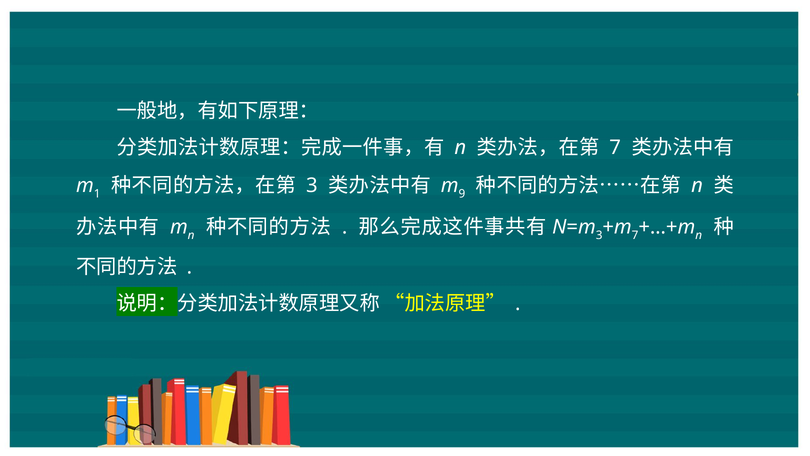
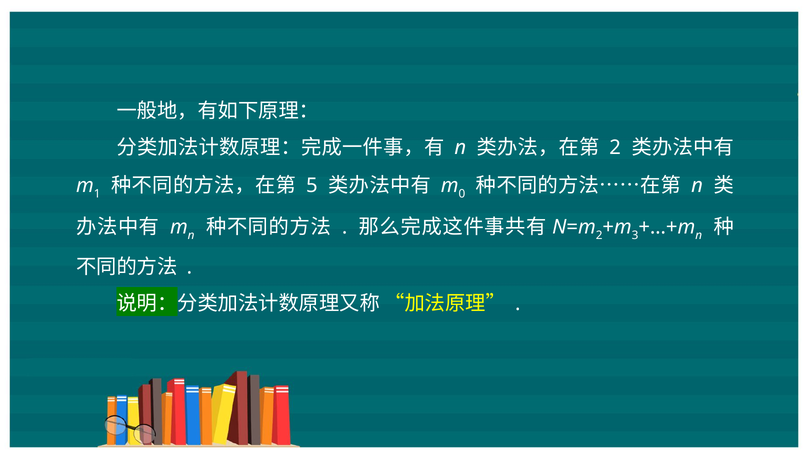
7 at (615, 148): 7 -> 2
3 at (312, 186): 3 -> 5
9: 9 -> 0
3 at (599, 235): 3 -> 2
7 at (635, 235): 7 -> 3
